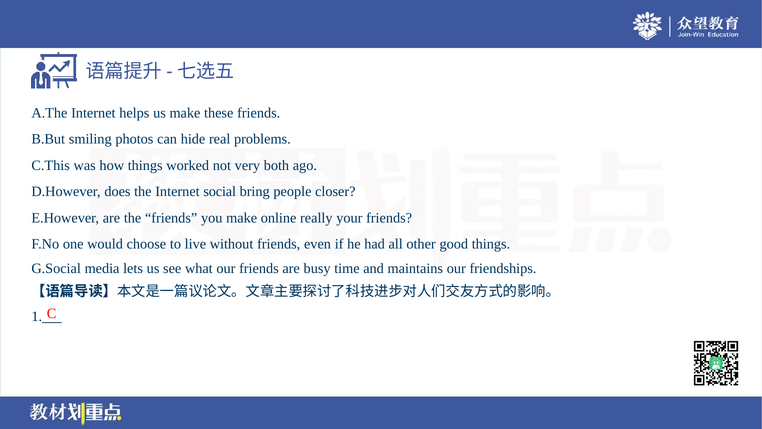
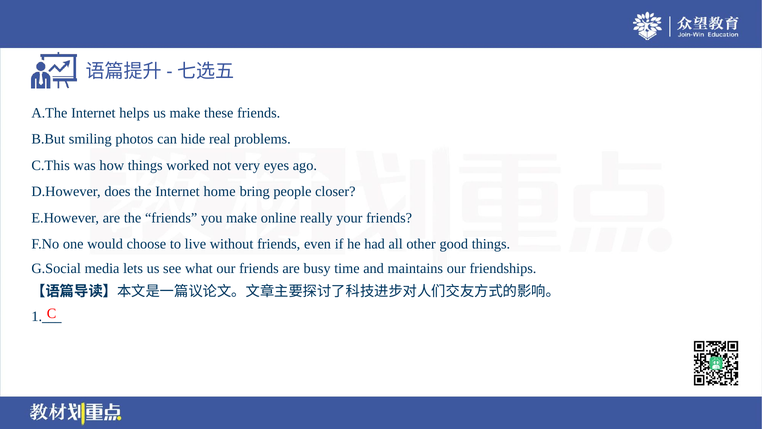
both: both -> eyes
social: social -> home
